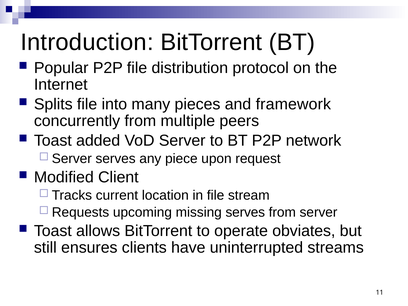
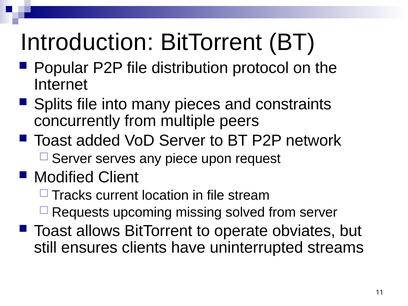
framework: framework -> constraints
missing serves: serves -> solved
